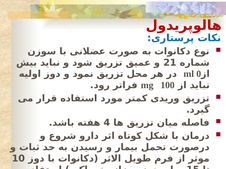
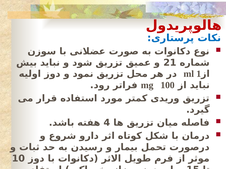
0: 0 -> 1
